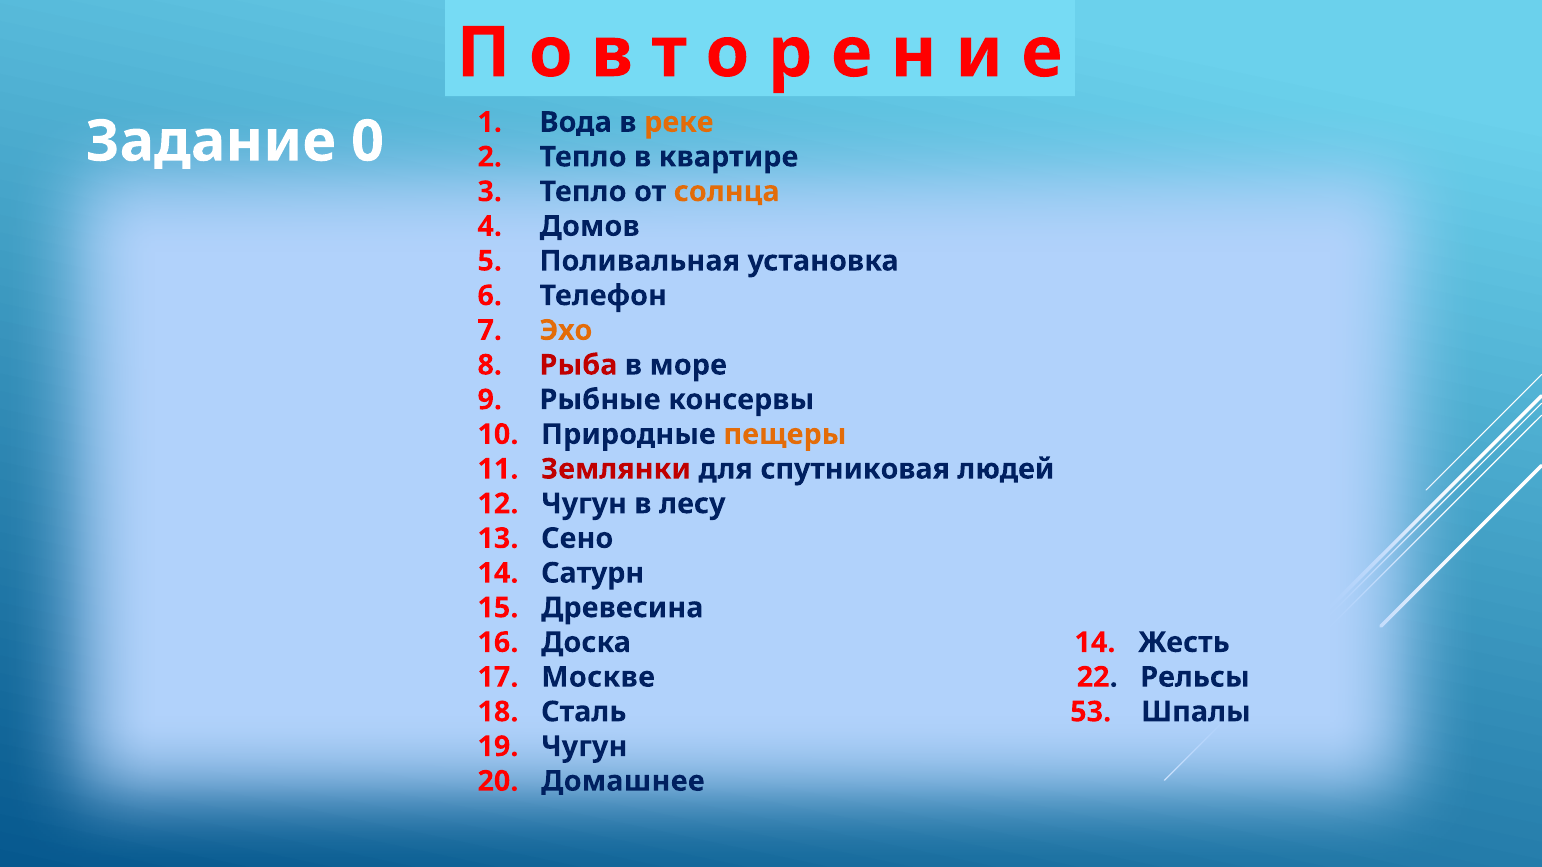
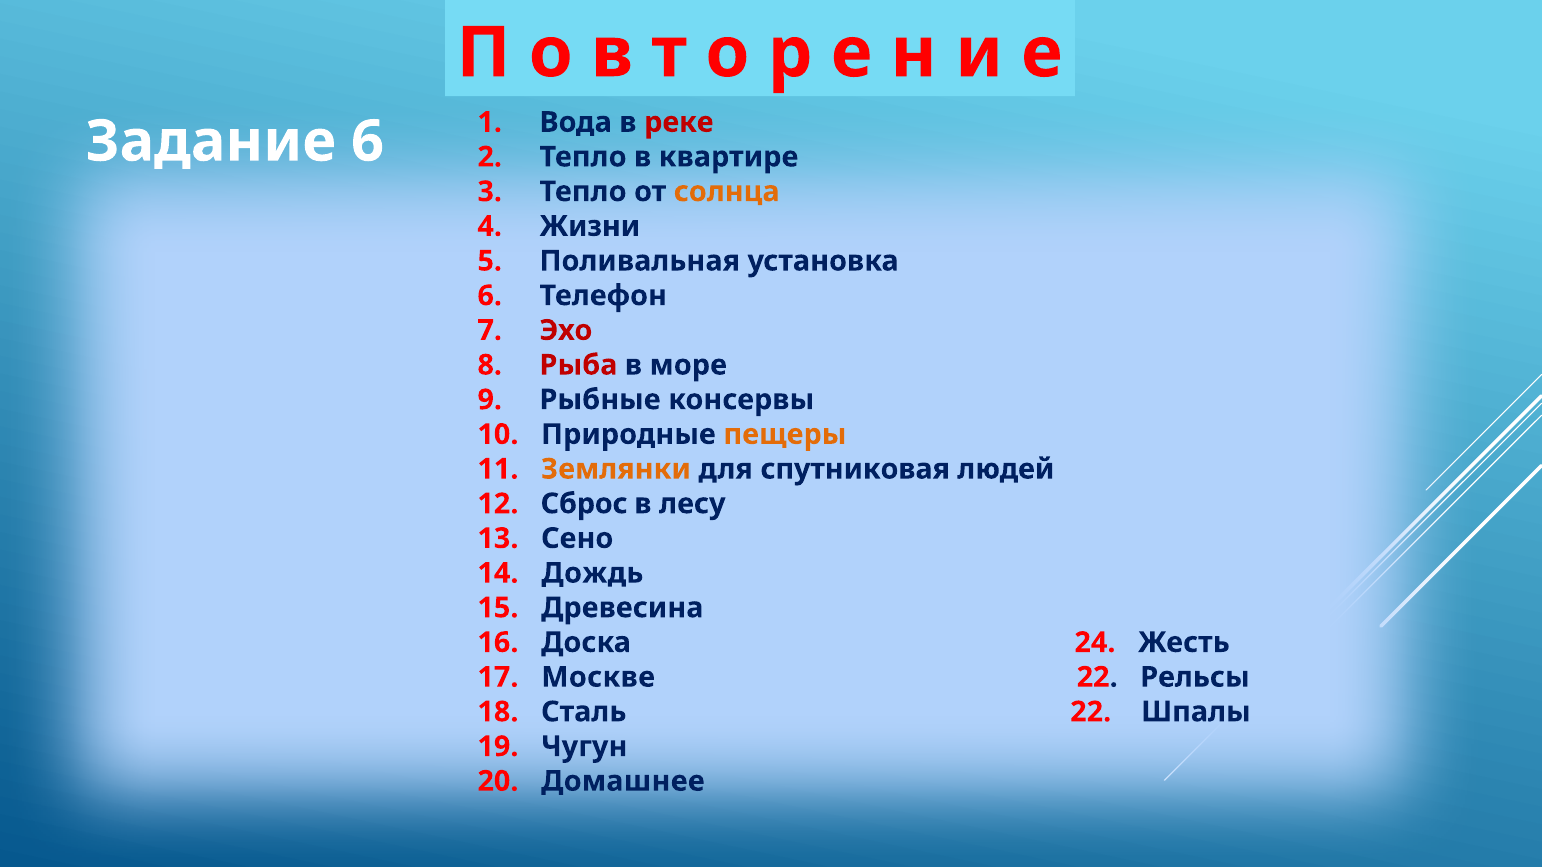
реке colour: orange -> red
Задание 0: 0 -> 6
Домов: Домов -> Жизни
Эхо colour: orange -> red
Землянки colour: red -> orange
12 Чугун: Чугун -> Сброс
Сатурн: Сатурн -> Дождь
Доска 14: 14 -> 24
Сталь 53: 53 -> 22
